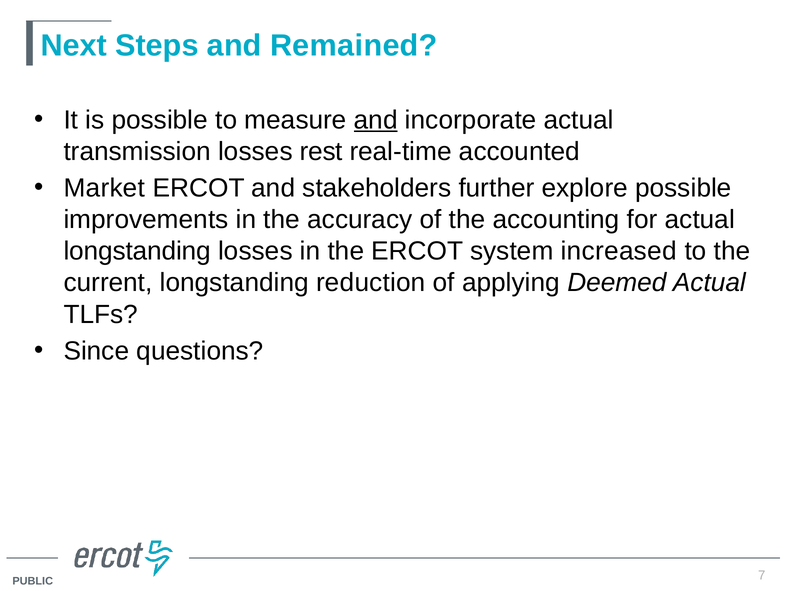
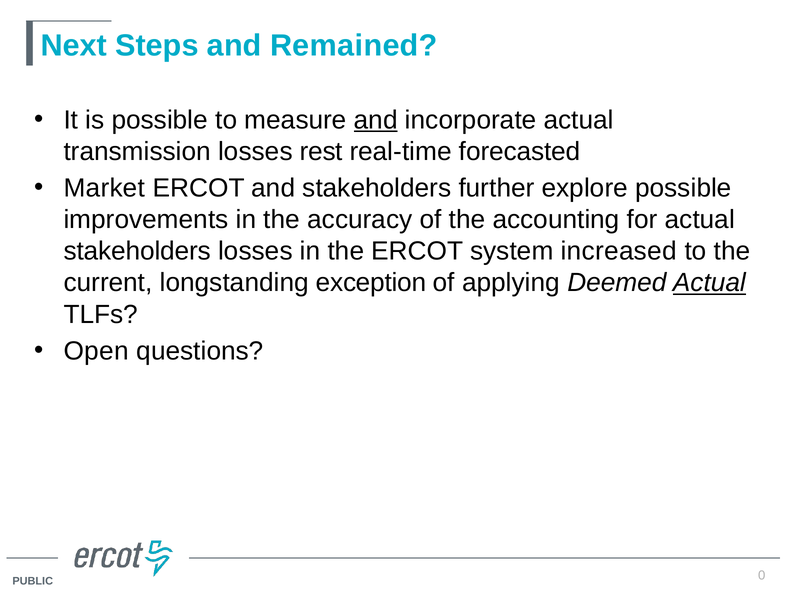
accounted: accounted -> forecasted
longstanding at (137, 251): longstanding -> stakeholders
reduction: reduction -> exception
Actual at (709, 283) underline: none -> present
Since: Since -> Open
7: 7 -> 0
